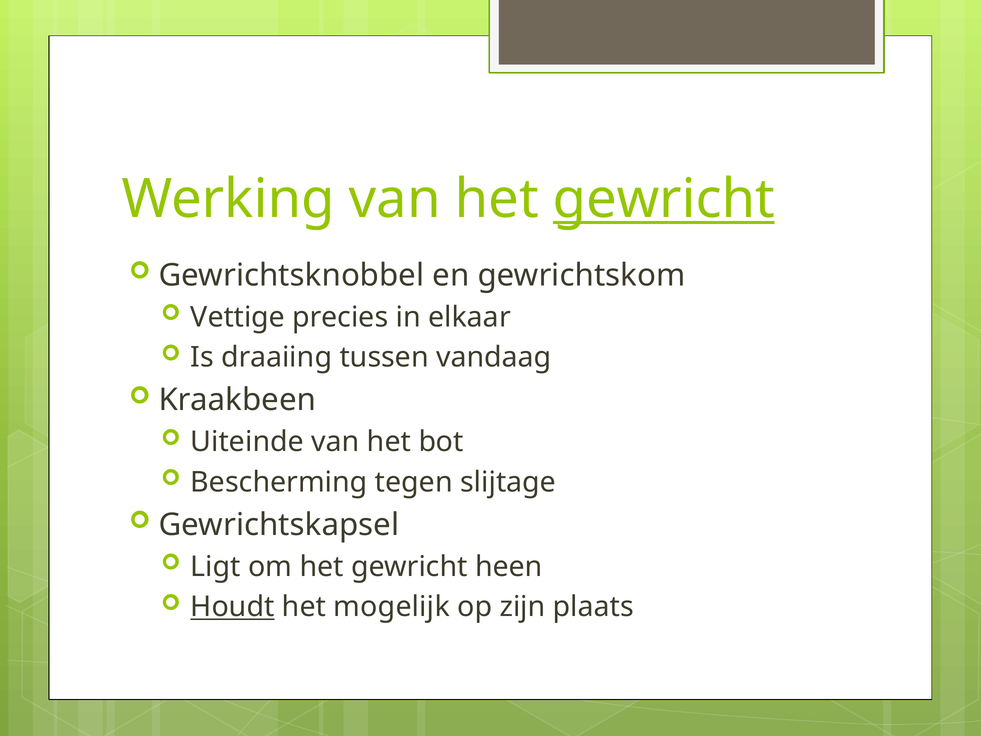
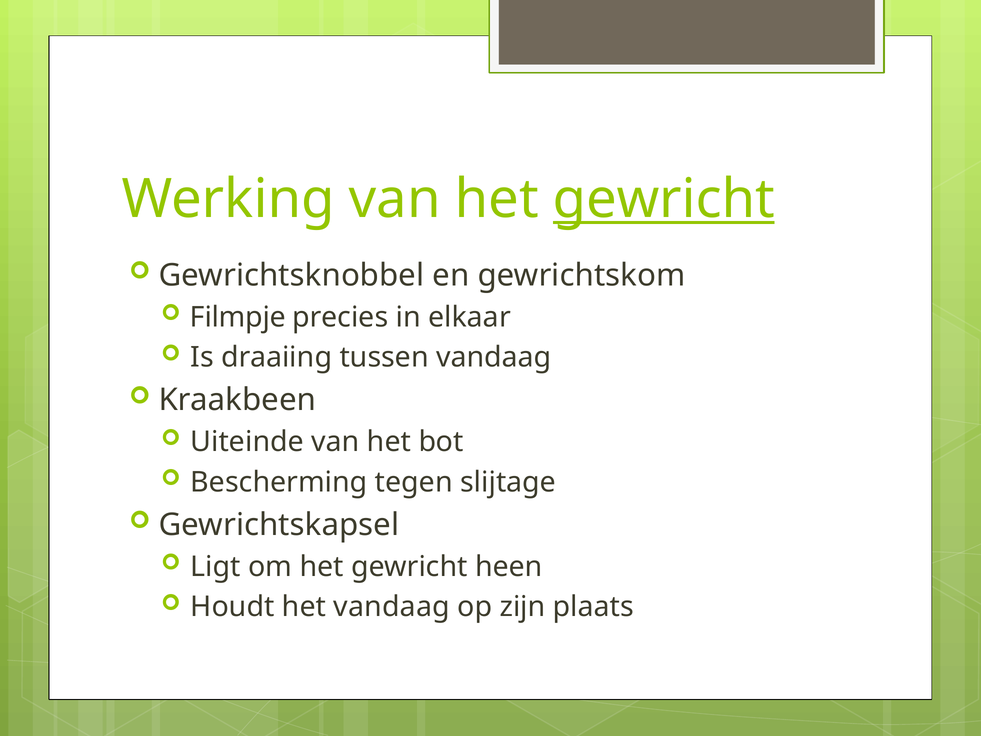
Vettige: Vettige -> Filmpje
Houdt underline: present -> none
het mogelijk: mogelijk -> vandaag
